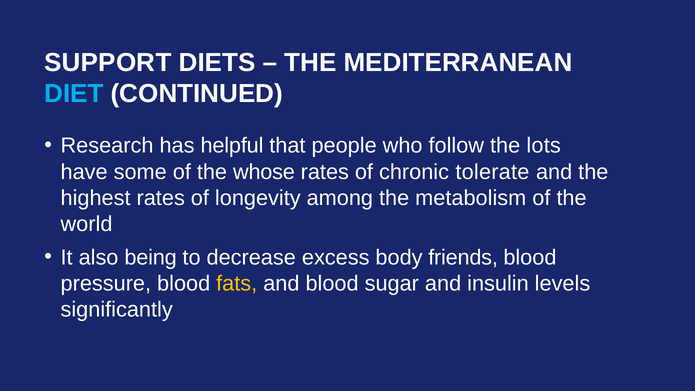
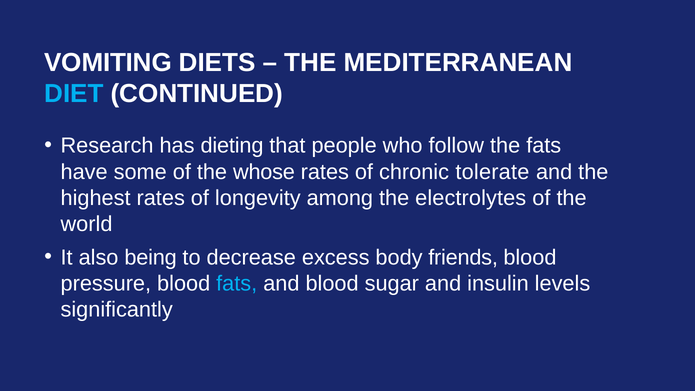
SUPPORT: SUPPORT -> VOMITING
helpful: helpful -> dieting
the lots: lots -> fats
metabolism: metabolism -> electrolytes
fats at (237, 283) colour: yellow -> light blue
